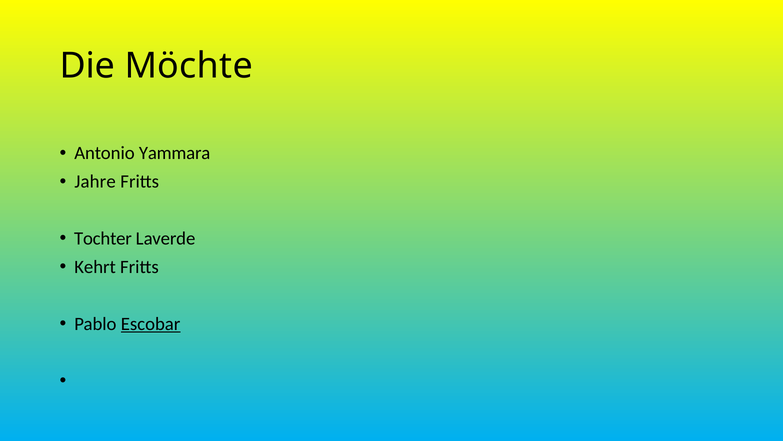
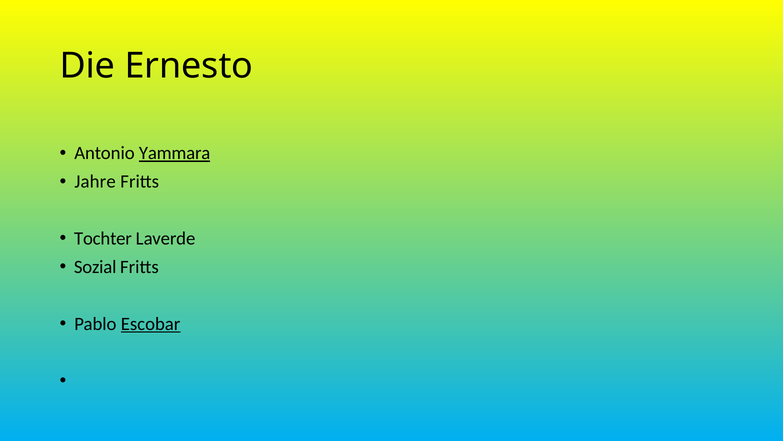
Möchte: Möchte -> Ernesto
Yammara underline: none -> present
Kehrt: Kehrt -> Sozial
